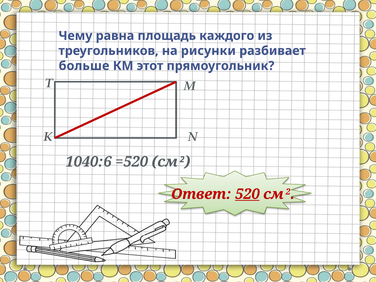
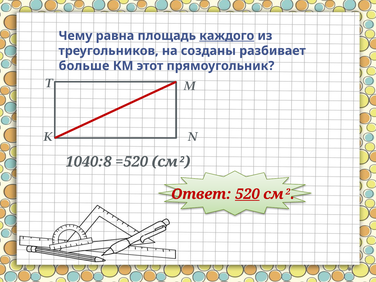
каждого underline: none -> present
рисунки: рисунки -> созданы
1040:6: 1040:6 -> 1040:8
